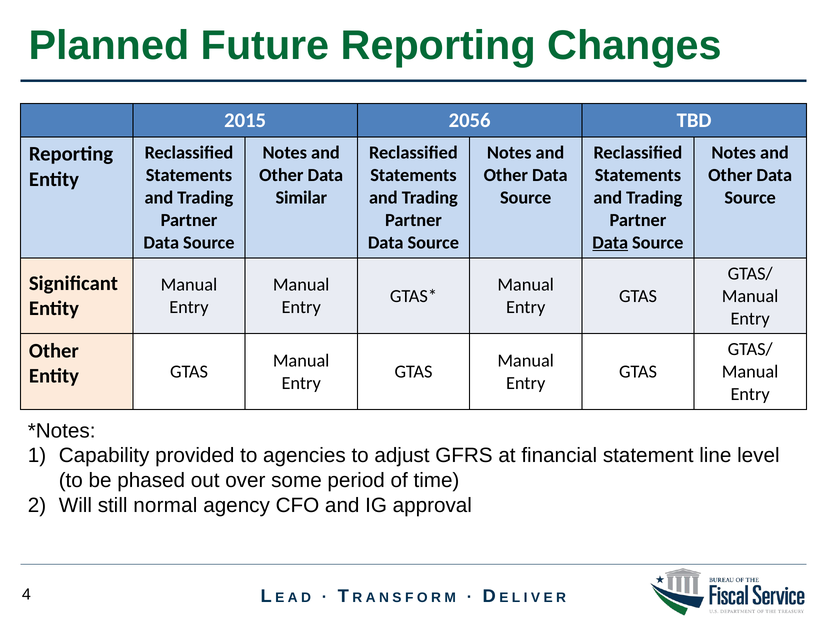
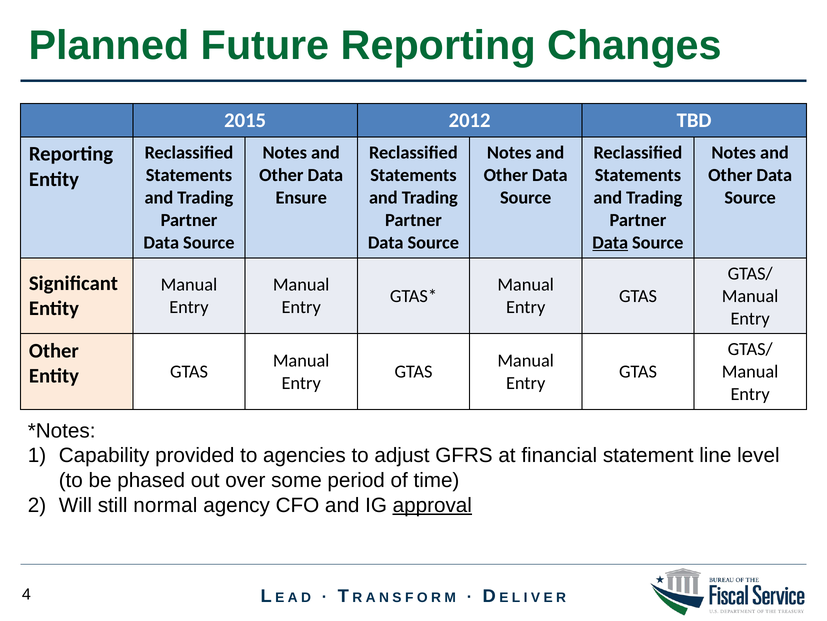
2056: 2056 -> 2012
Similar: Similar -> Ensure
approval underline: none -> present
